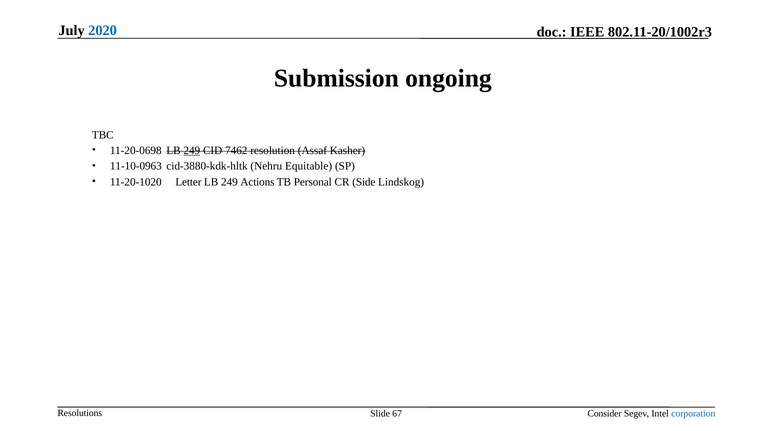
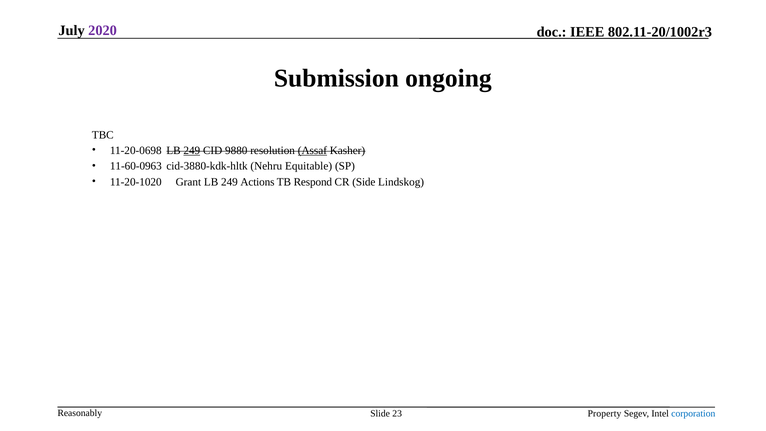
2020 colour: blue -> purple
7462: 7462 -> 9880
Assaf underline: none -> present
11-10-0963: 11-10-0963 -> 11-60-0963
Letter: Letter -> Grant
Personal: Personal -> Respond
Resolutions: Resolutions -> Reasonably
67: 67 -> 23
Consider: Consider -> Property
